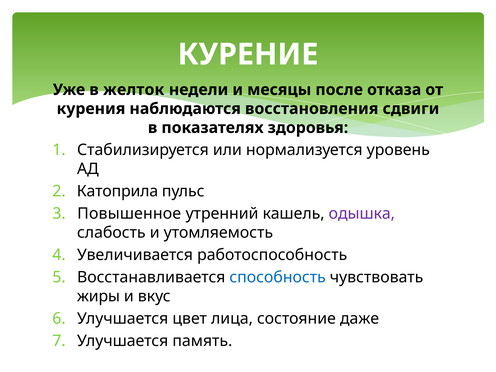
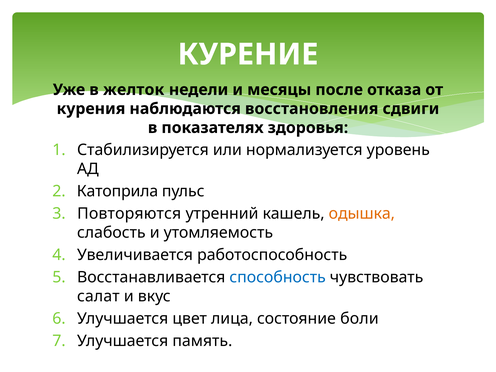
Повышенное: Повышенное -> Повторяются
одышка colour: purple -> orange
жиры: жиры -> салат
даже: даже -> боли
